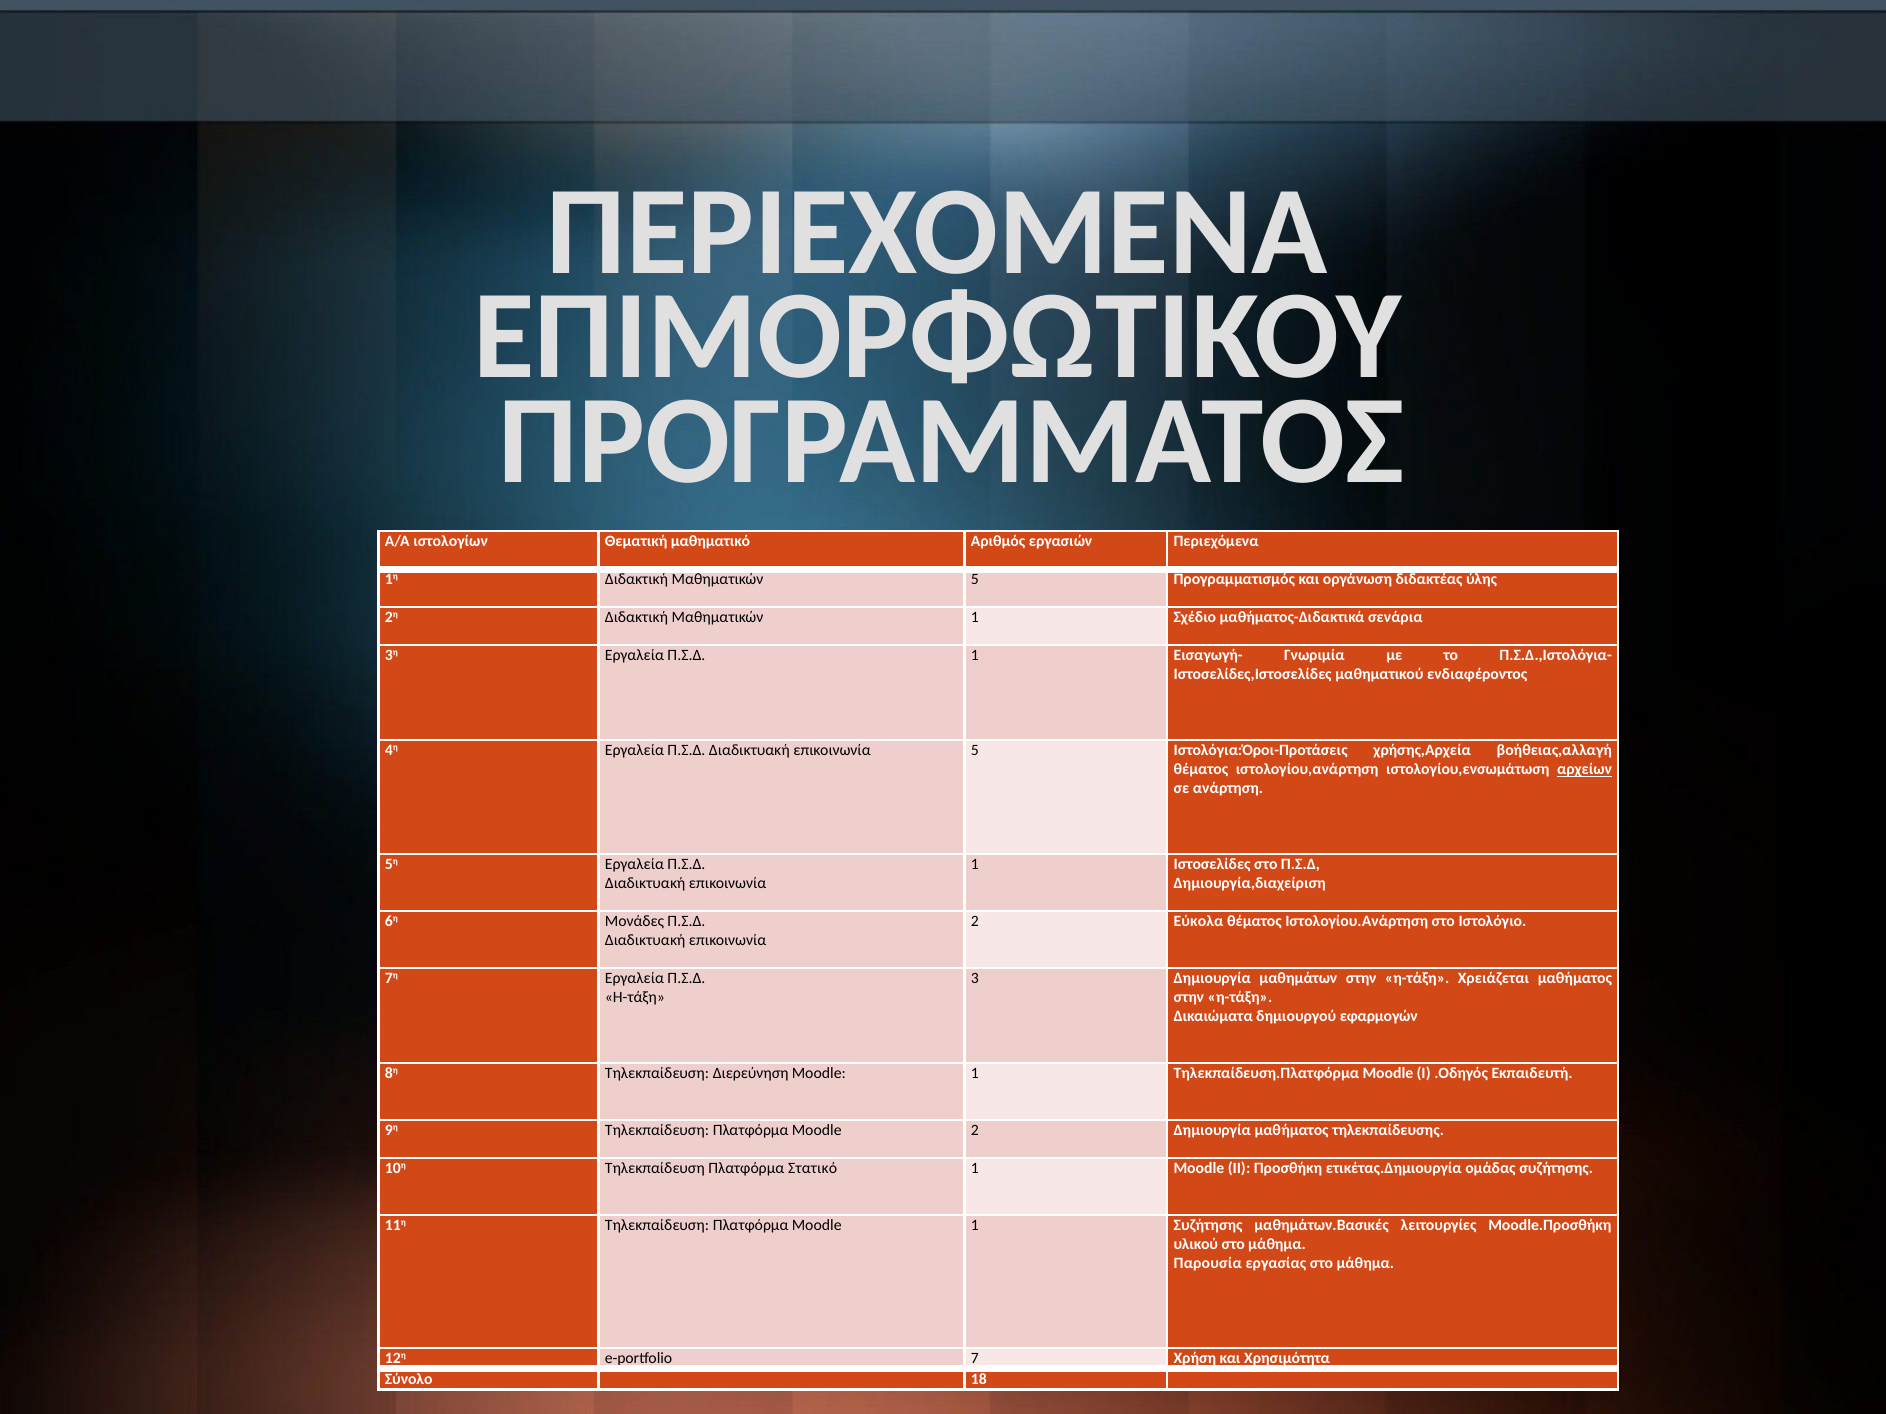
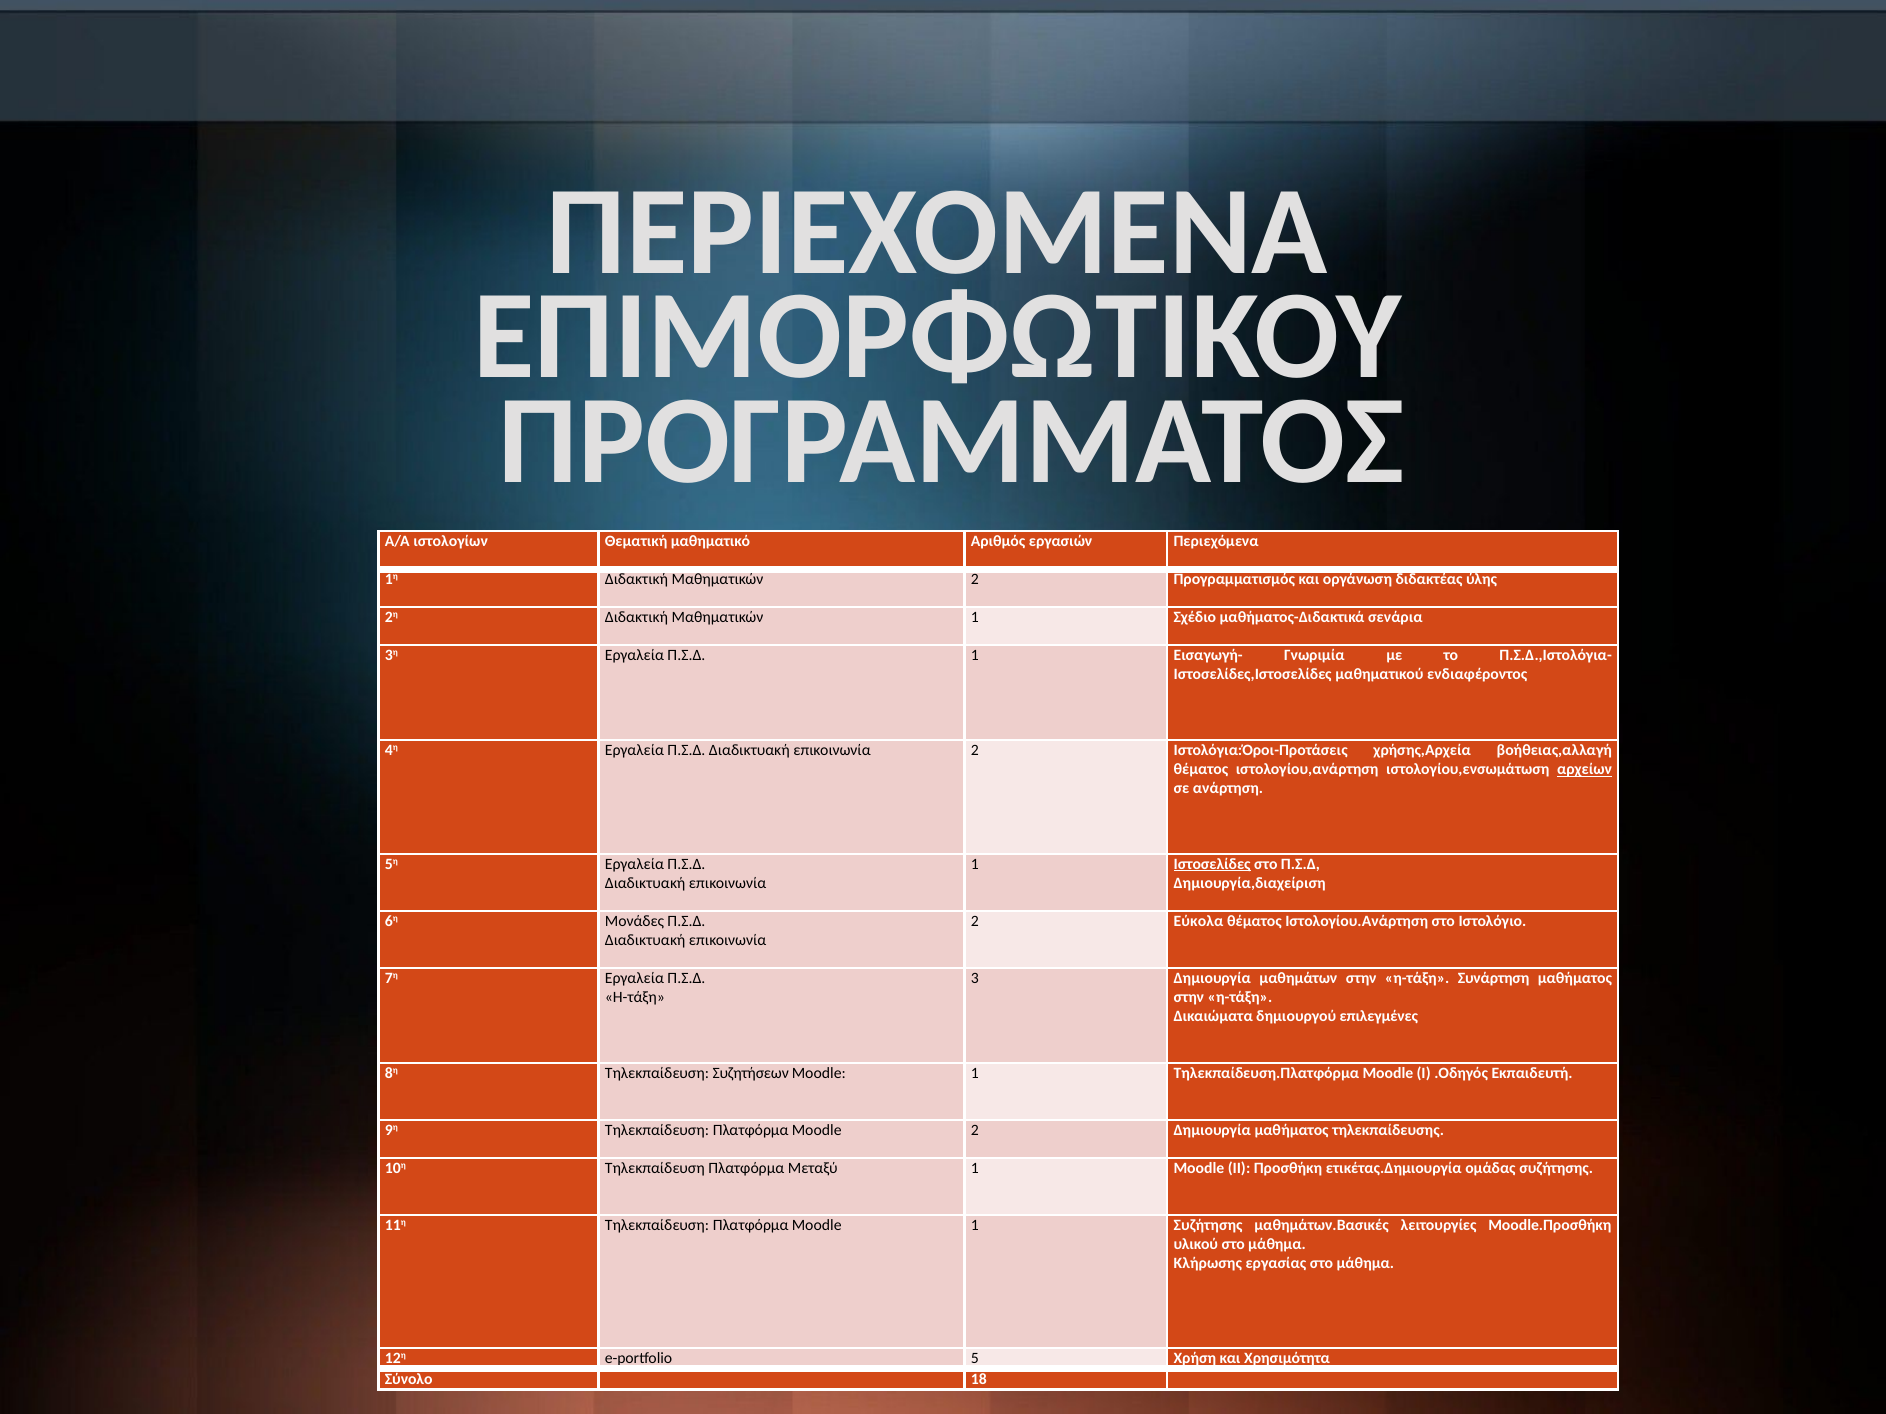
Μαθηματικών 5: 5 -> 2
5 at (975, 750): 5 -> 2
Ιστοσελίδες underline: none -> present
Χρειάζεται: Χρειάζεται -> Συνάρτηση
εφαρμογών: εφαρμογών -> επιλεγμένες
Διερεύνηση: Διερεύνηση -> Συζητήσεων
Στατικό: Στατικό -> Μεταξύ
Παρουσία: Παρουσία -> Κλήρωσης
7: 7 -> 5
